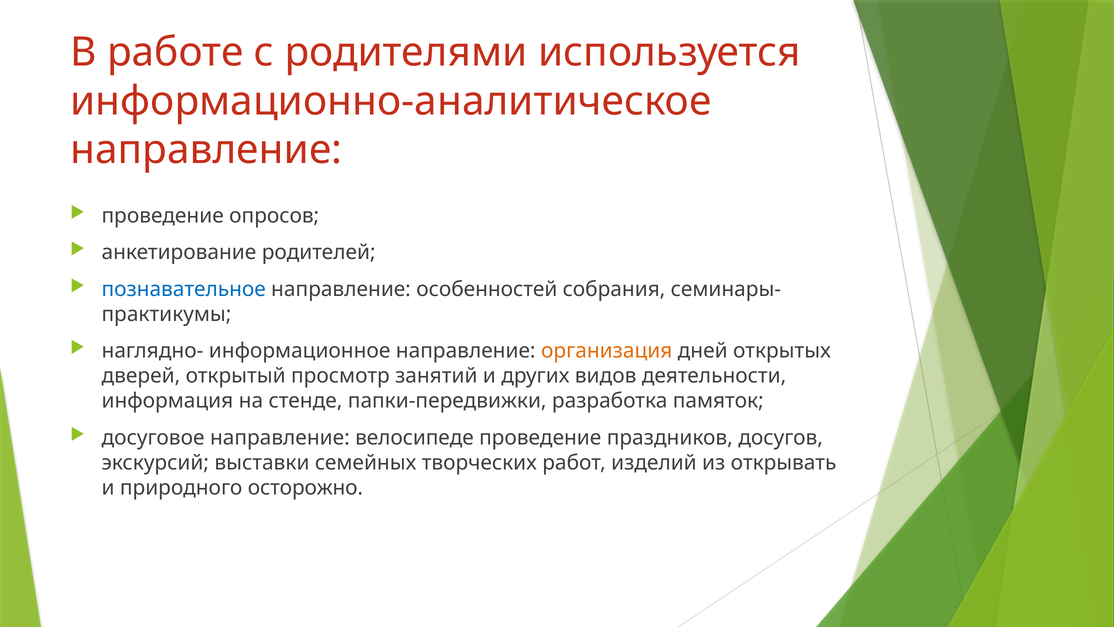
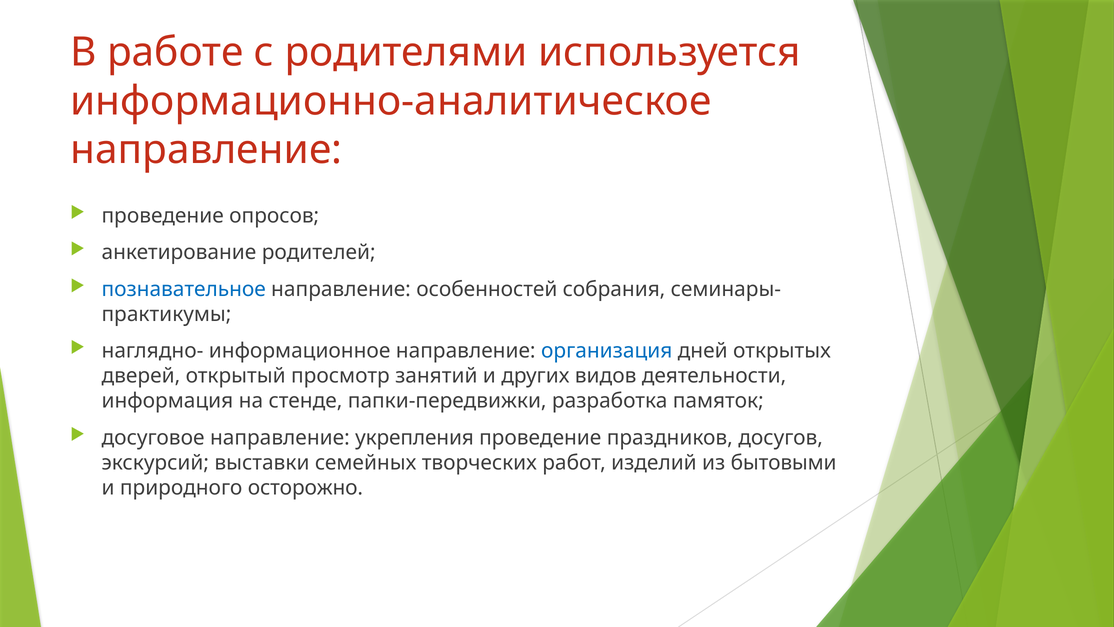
организация colour: orange -> blue
велосипеде: велосипеде -> укрепления
открывать: открывать -> бытовыми
